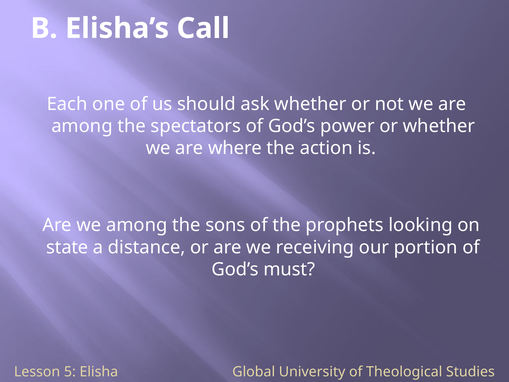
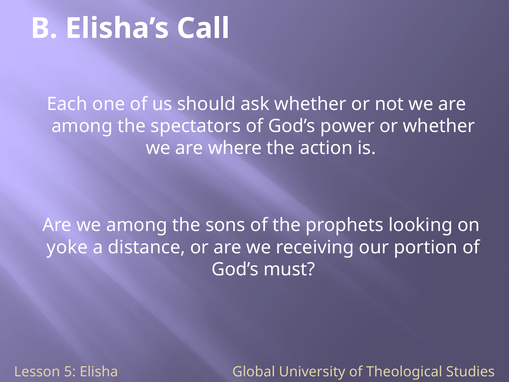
state: state -> yoke
